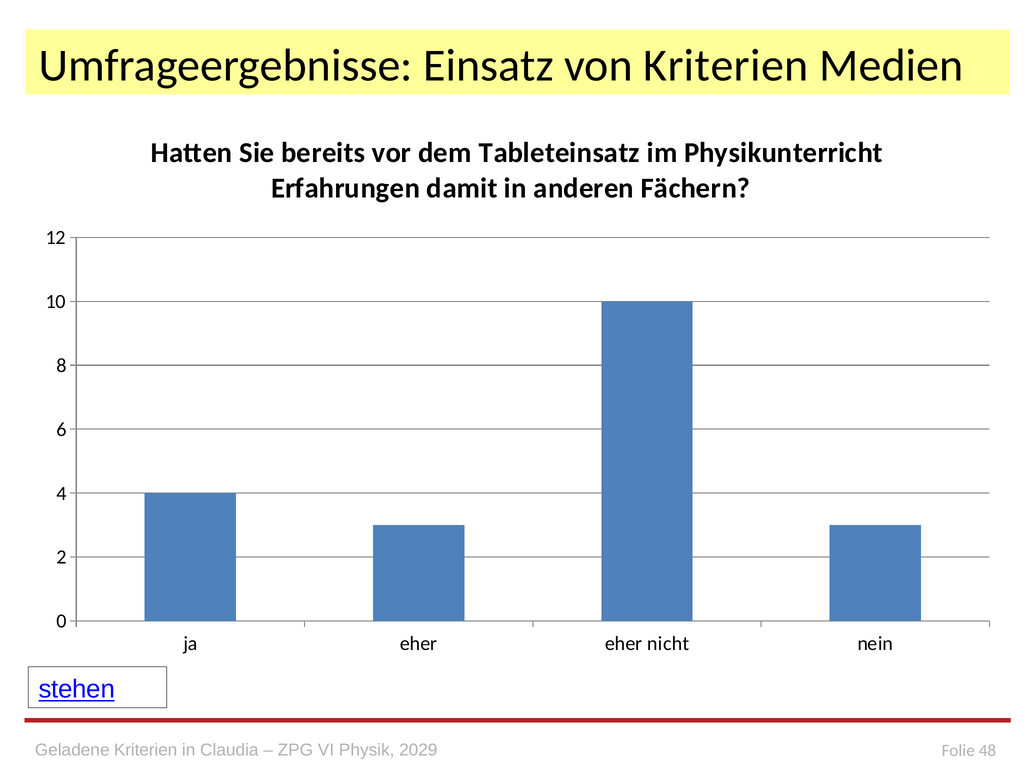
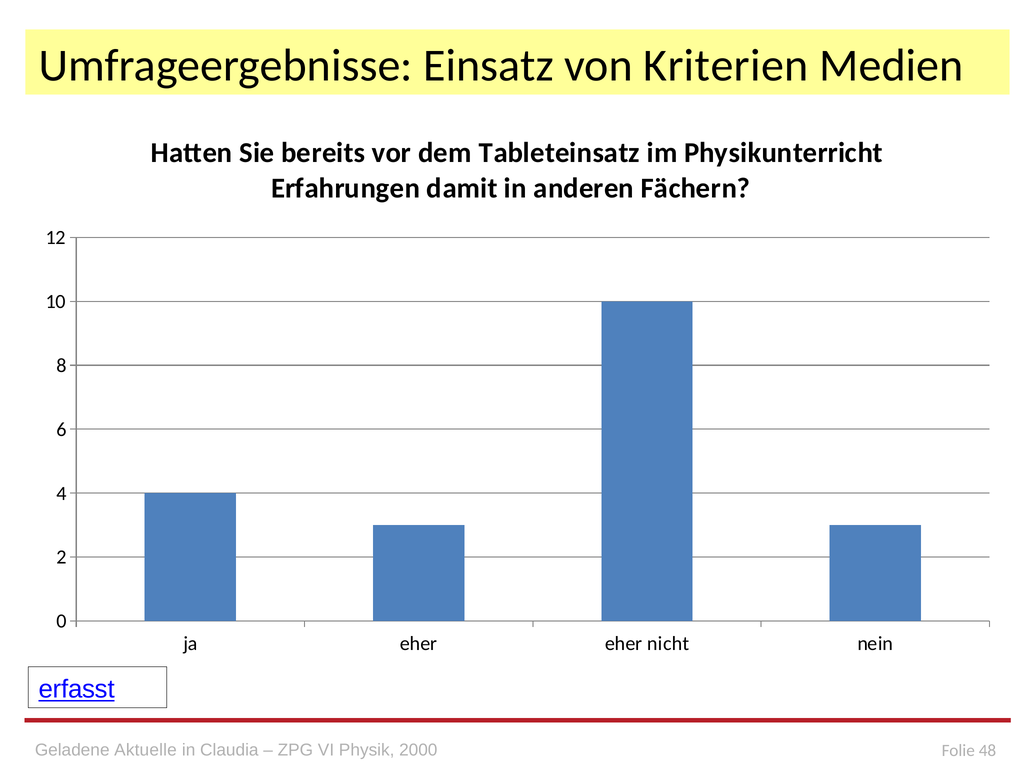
stehen: stehen -> erfasst
Geladene Kriterien: Kriterien -> Aktuelle
2029: 2029 -> 2000
